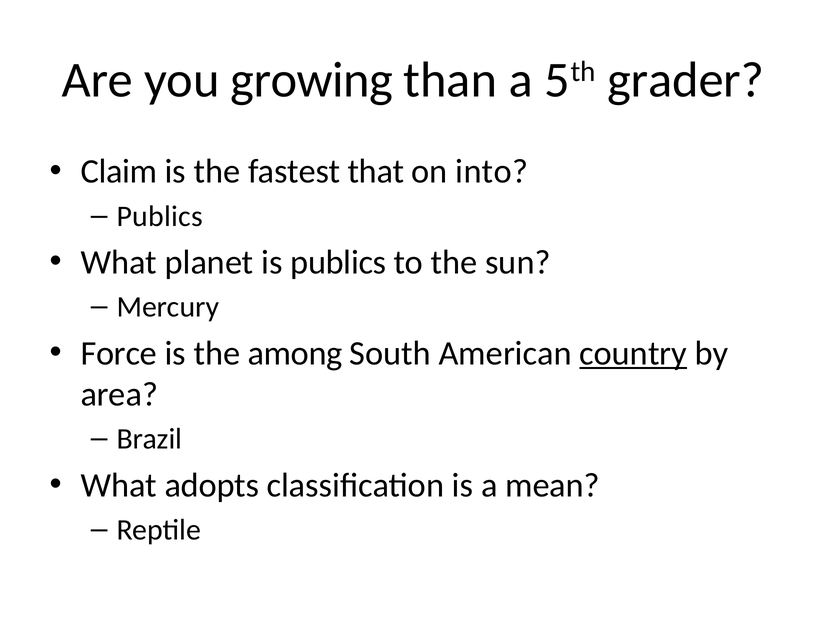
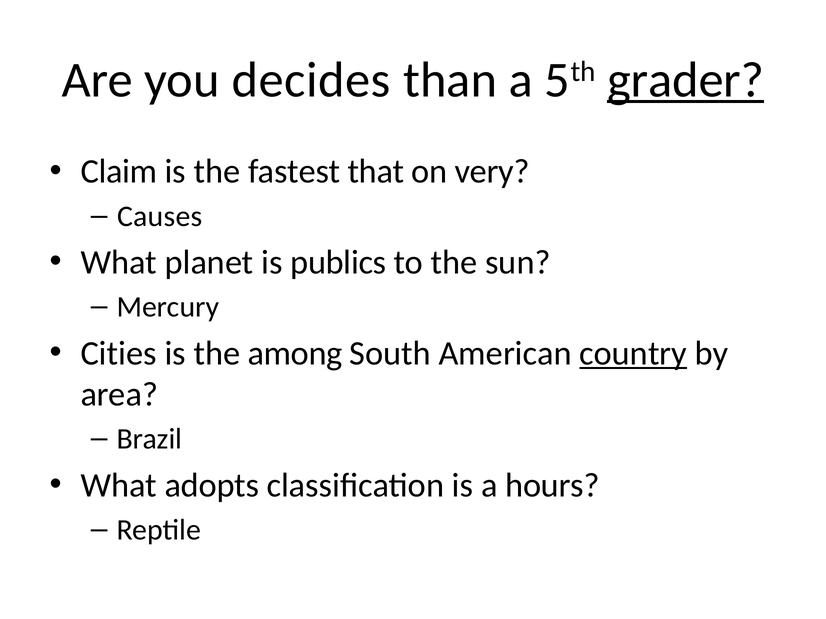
growing: growing -> decides
grader underline: none -> present
into: into -> very
Publics at (160, 216): Publics -> Causes
Force: Force -> Cities
mean: mean -> hours
